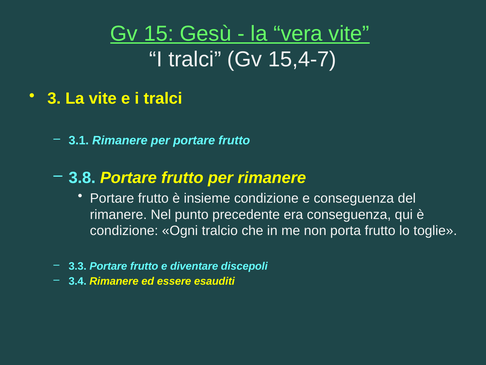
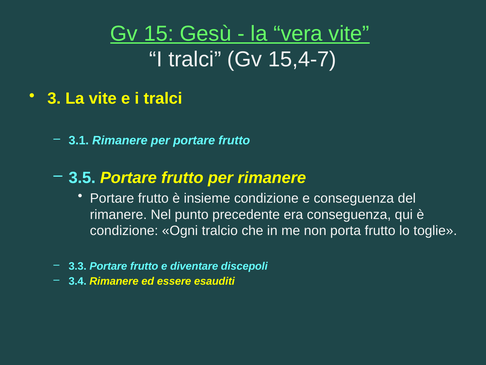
3.8: 3.8 -> 3.5
